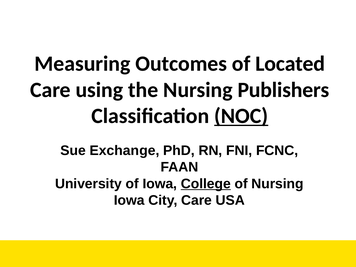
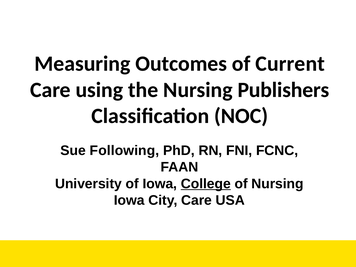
Located: Located -> Current
NOC underline: present -> none
Exchange: Exchange -> Following
